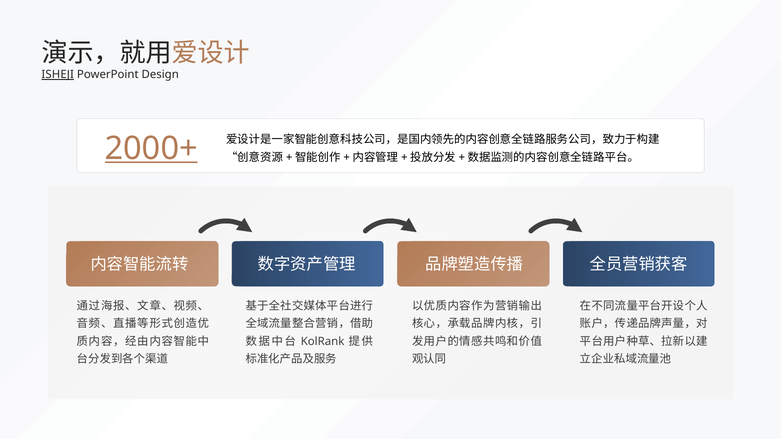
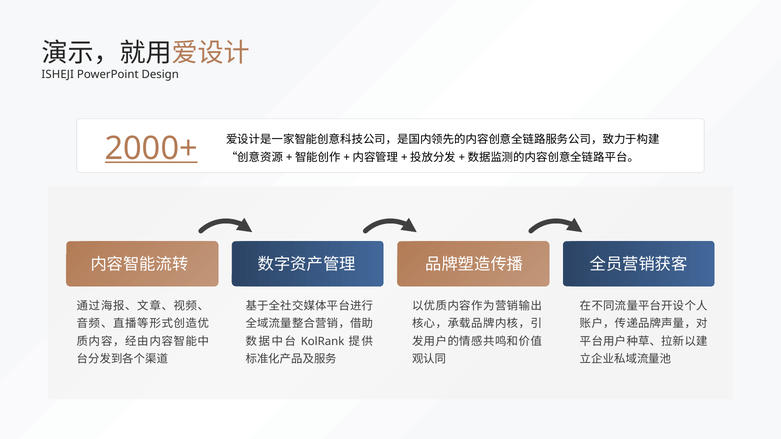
ISHEJI underline: present -> none
